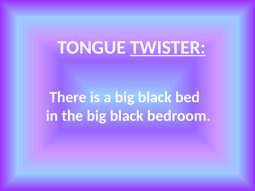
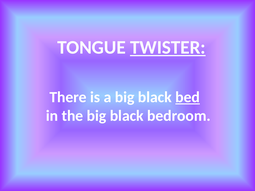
bed underline: none -> present
